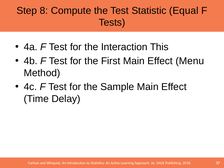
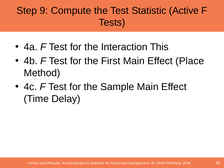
8: 8 -> 9
Statistic Equal: Equal -> Active
Menu: Menu -> Place
